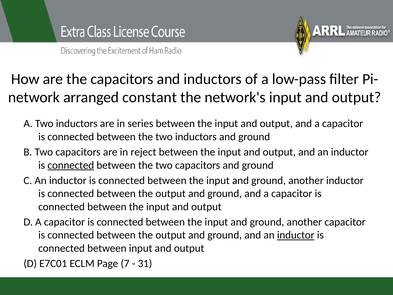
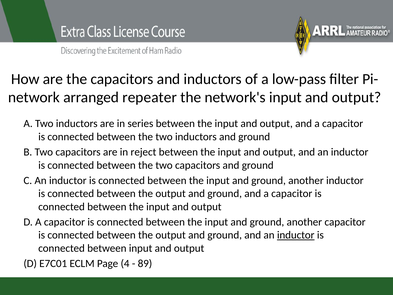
constant: constant -> repeater
connected at (71, 165) underline: present -> none
7: 7 -> 4
31: 31 -> 89
